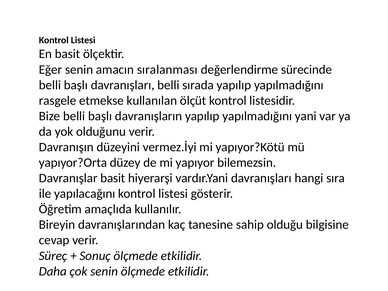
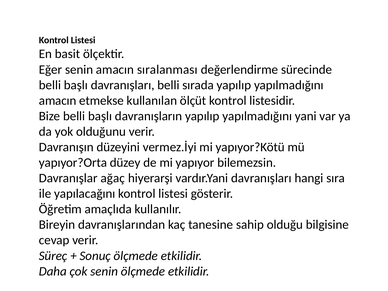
rasgele at (58, 101): rasgele -> amacın
Davranışlar basit: basit -> ağaç
